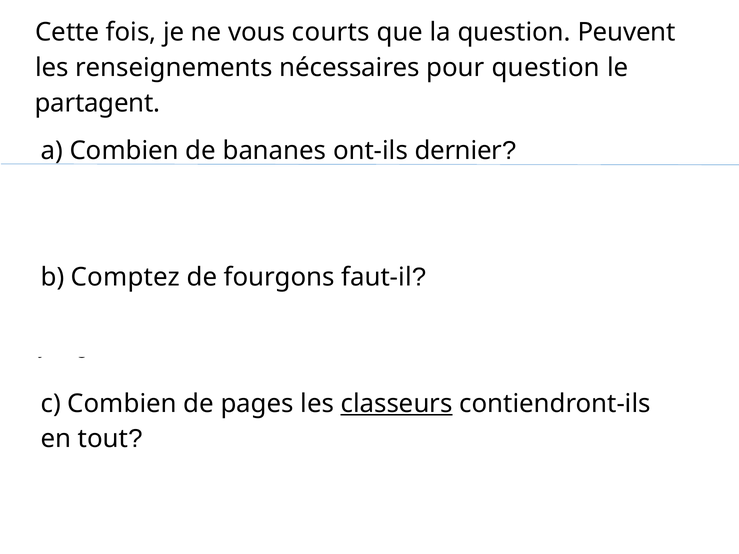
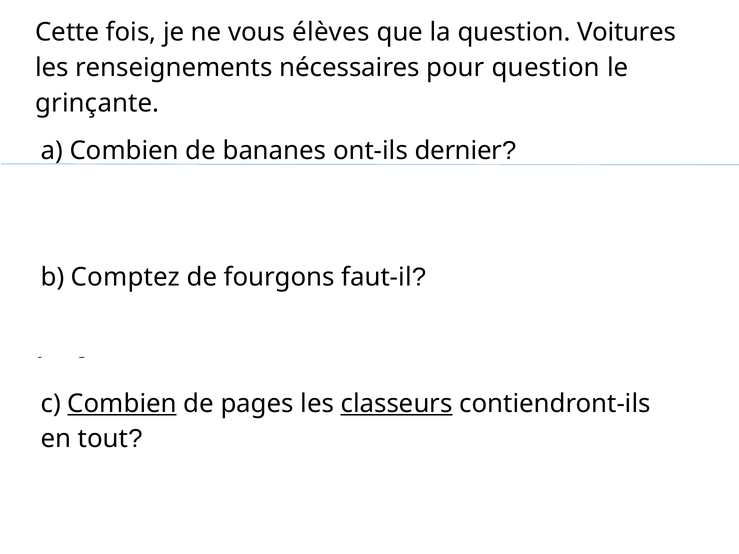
vous courts: courts -> élèves
question Peuvent: Peuvent -> Voitures
partagent at (97, 103): partagent -> grinçante
Combien at (122, 404) underline: none -> present
